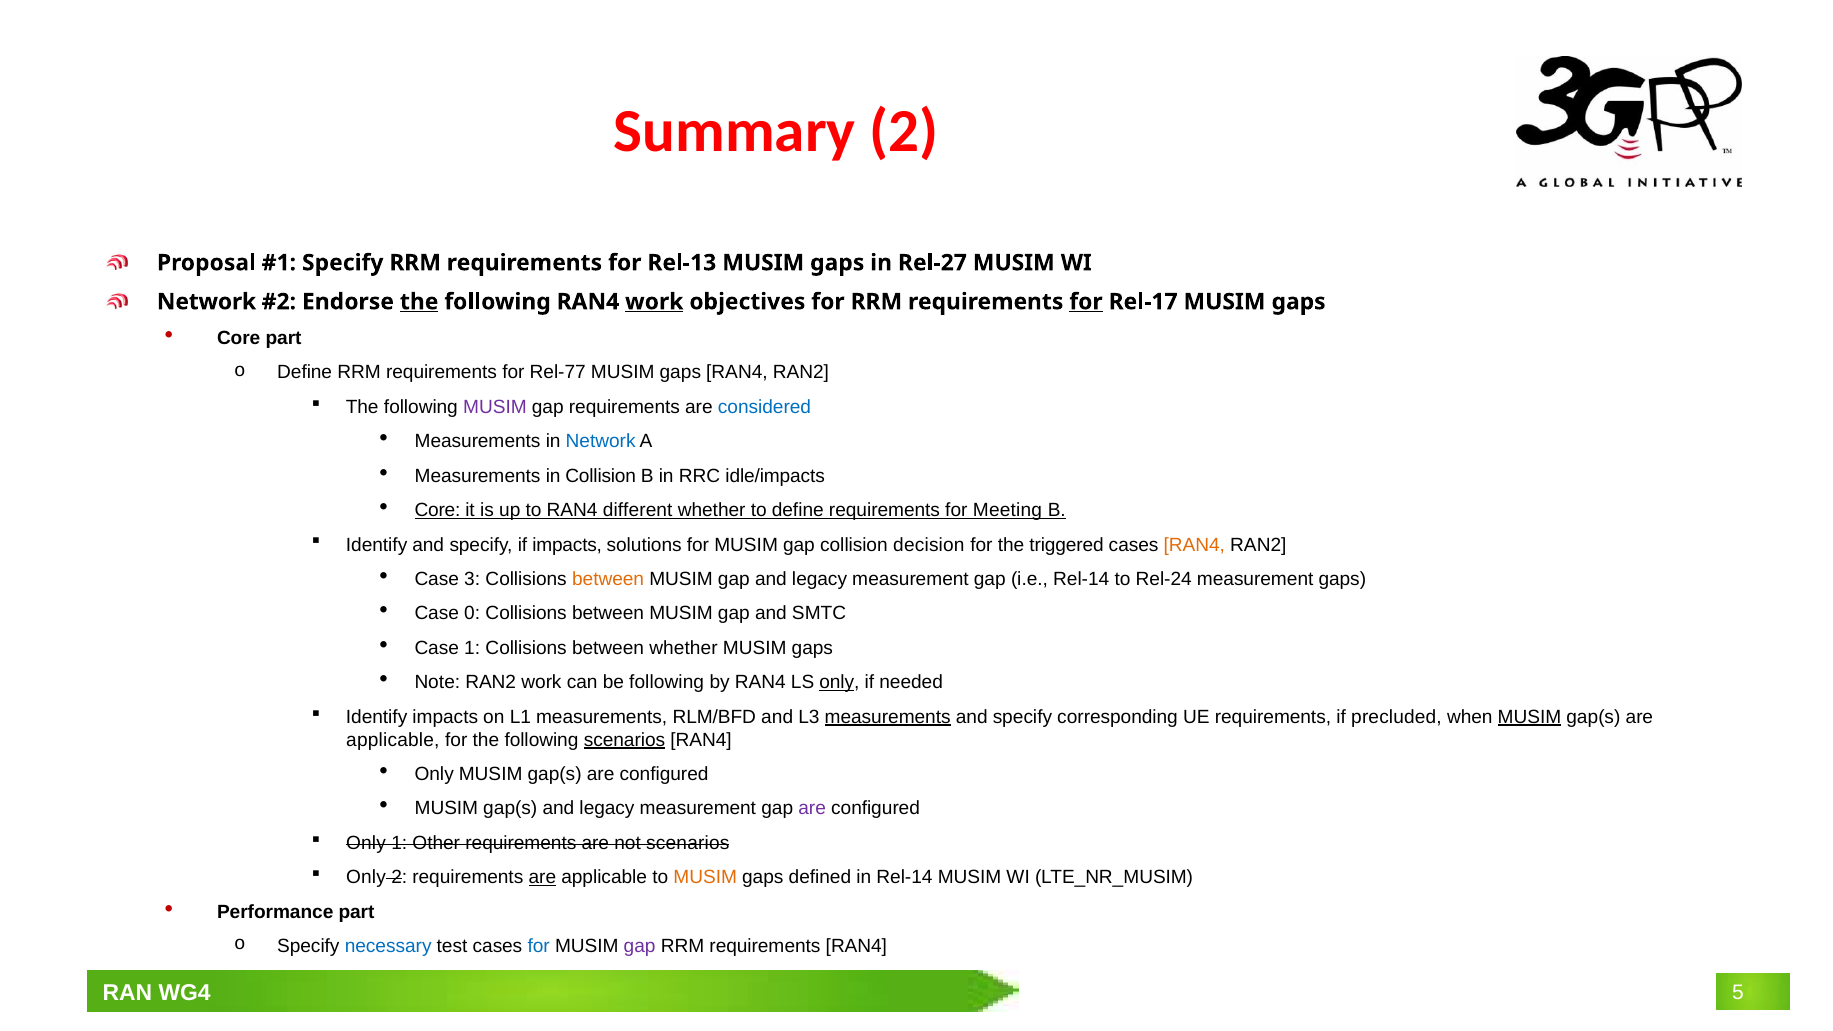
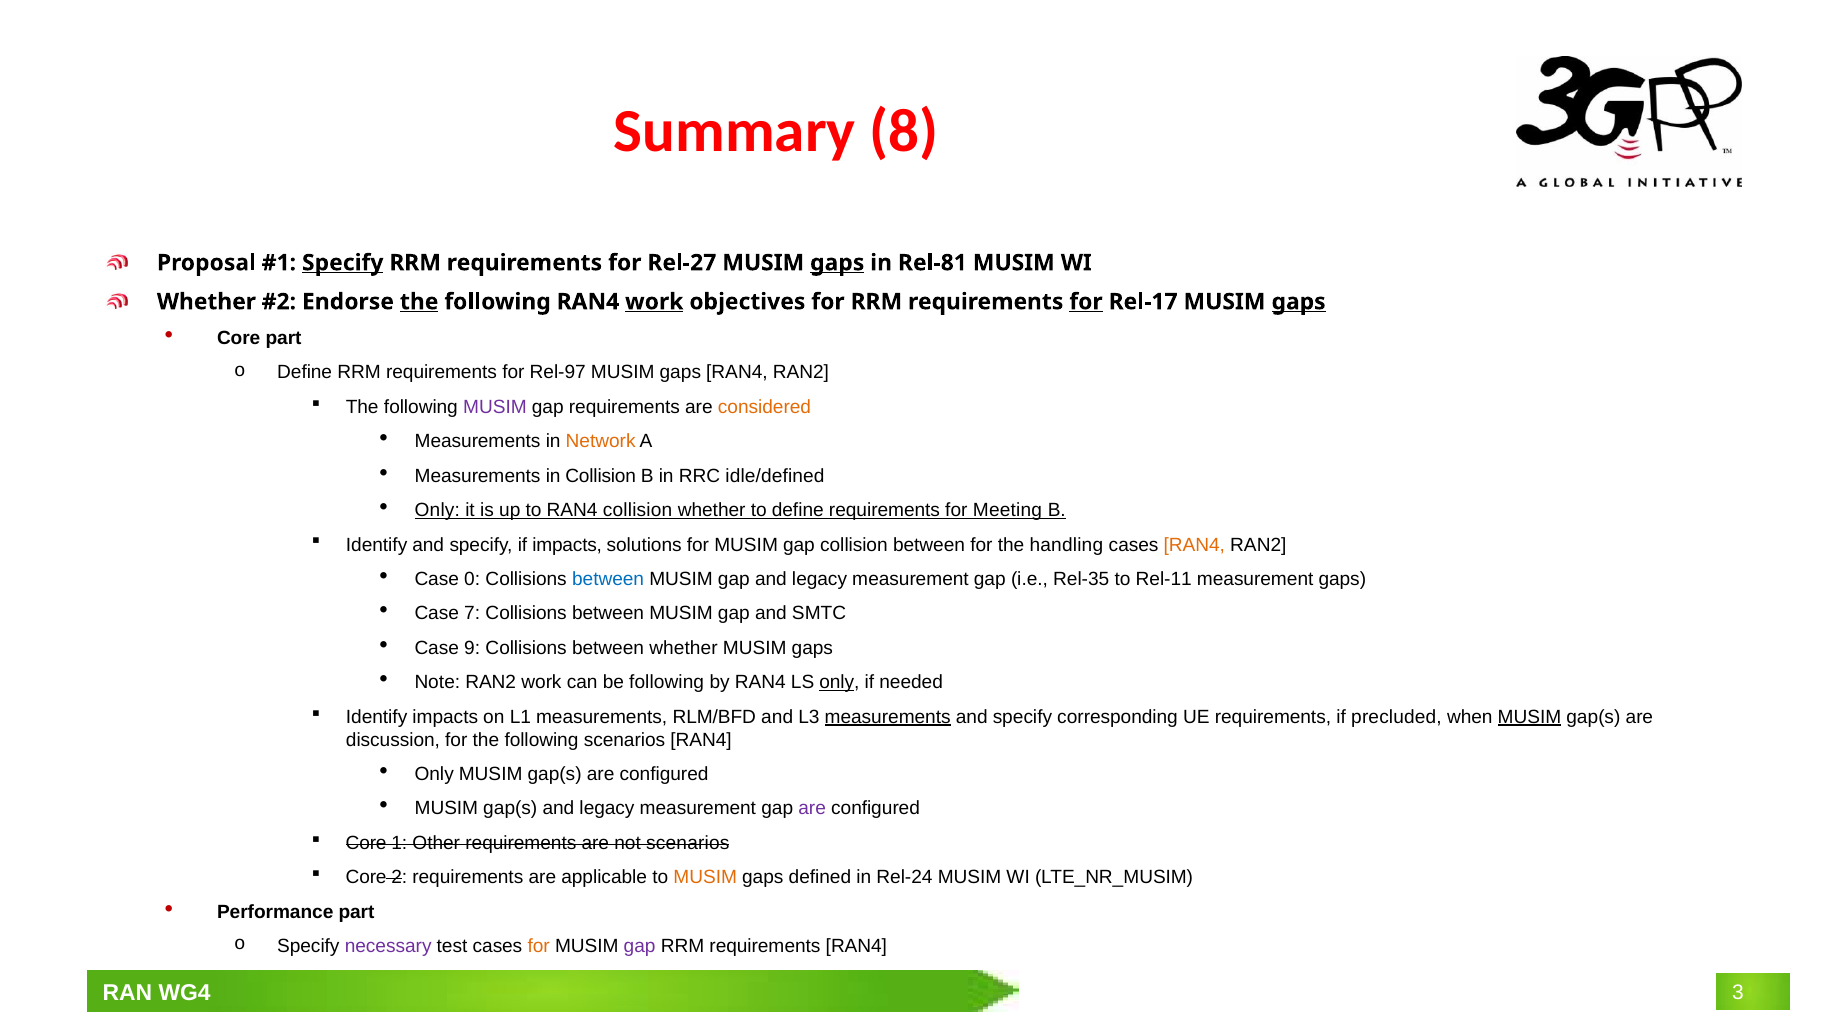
Summary 2: 2 -> 8
Specify at (343, 263) underline: none -> present
Rel-13: Rel-13 -> Rel-27
gaps at (837, 263) underline: none -> present
Rel-27: Rel-27 -> Rel-81
Network at (207, 302): Network -> Whether
gaps at (1299, 302) underline: none -> present
Rel-77: Rel-77 -> Rel-97
considered colour: blue -> orange
Network at (601, 441) colour: blue -> orange
idle/impacts: idle/impacts -> idle/defined
Core at (437, 510): Core -> Only
RAN4 different: different -> collision
collision decision: decision -> between
triggered: triggered -> handling
3: 3 -> 0
between at (608, 579) colour: orange -> blue
i.e Rel-14: Rel-14 -> Rel-35
Rel-24: Rel-24 -> Rel-11
0: 0 -> 7
Case 1: 1 -> 9
applicable at (393, 740): applicable -> discussion
scenarios at (624, 740) underline: present -> none
Only at (366, 843): Only -> Core
Only at (366, 877): Only -> Core
are at (542, 877) underline: present -> none
in Rel-14: Rel-14 -> Rel-24
necessary colour: blue -> purple
for at (539, 946) colour: blue -> orange
5: 5 -> 3
